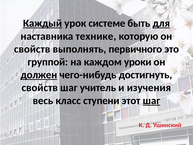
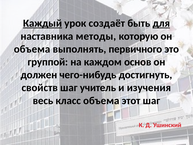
системе: системе -> создаёт
технике: технике -> методы
свойств at (32, 49): свойств -> объема
уроки: уроки -> основ
должен underline: present -> none
класс ступени: ступени -> объема
шаг at (151, 100) underline: present -> none
